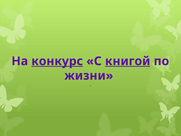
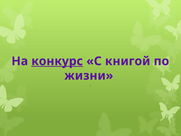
книгой underline: present -> none
